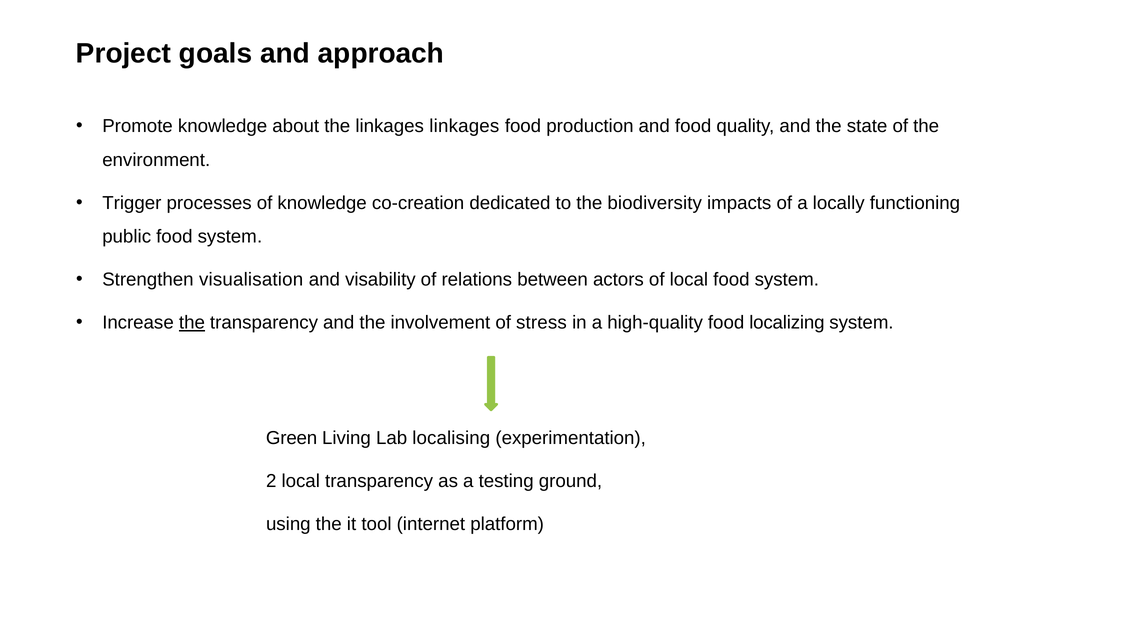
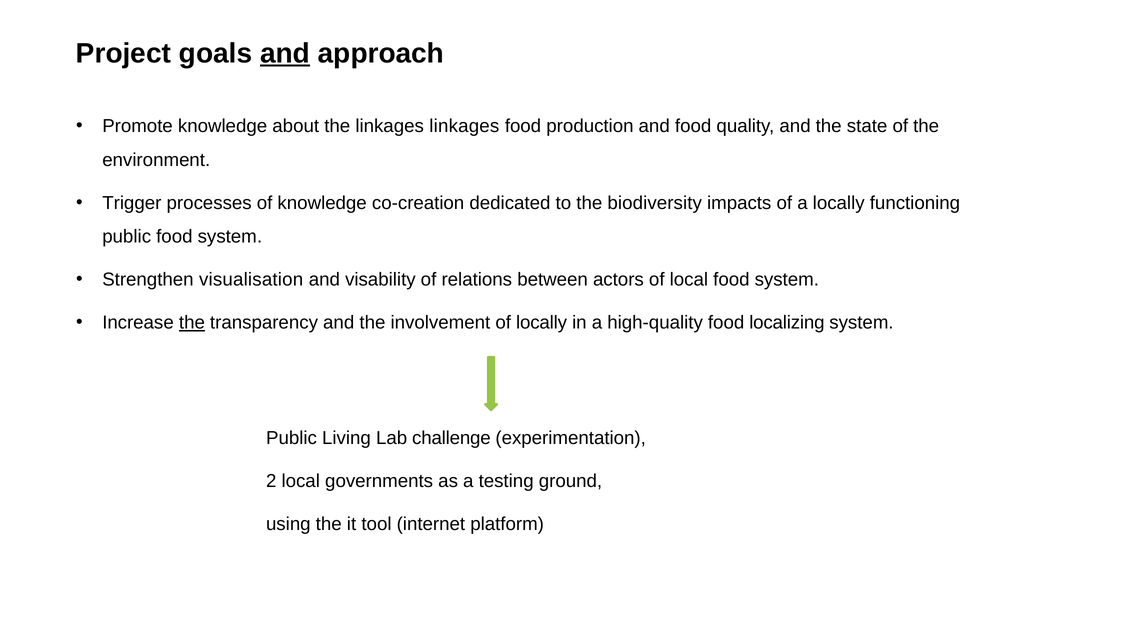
and at (285, 53) underline: none -> present
of stress: stress -> locally
Green at (292, 438): Green -> Public
localising: localising -> challenge
local transparency: transparency -> governments
